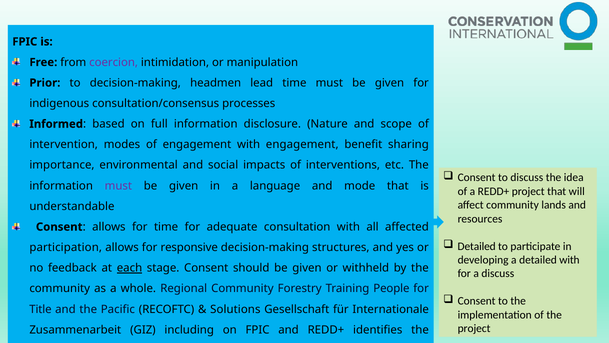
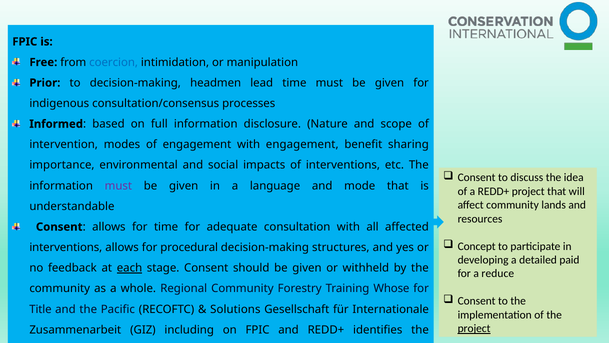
coercion colour: purple -> blue
Detailed at (477, 246): Detailed -> Concept
participation at (66, 247): participation -> interventions
responsive: responsive -> procedural
detailed with: with -> paid
a discuss: discuss -> reduce
People: People -> Whose
project at (474, 328) underline: none -> present
